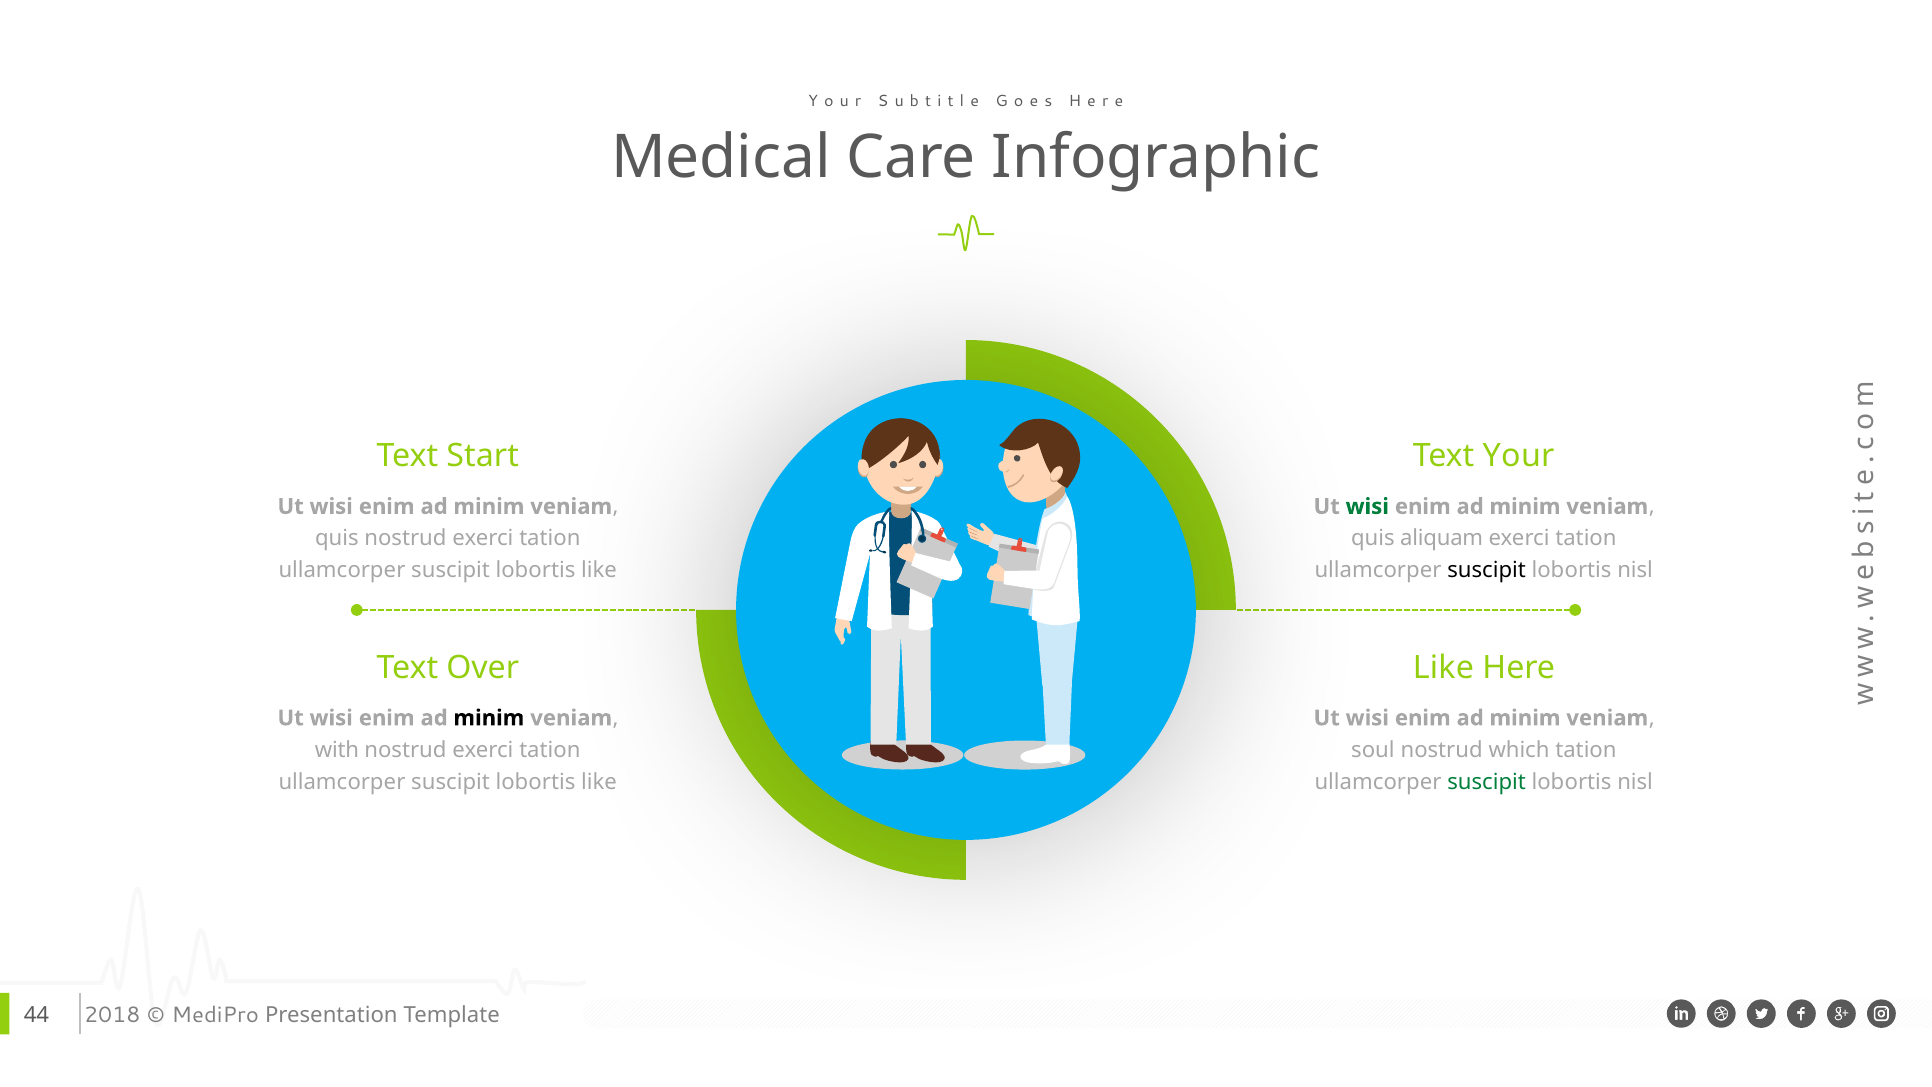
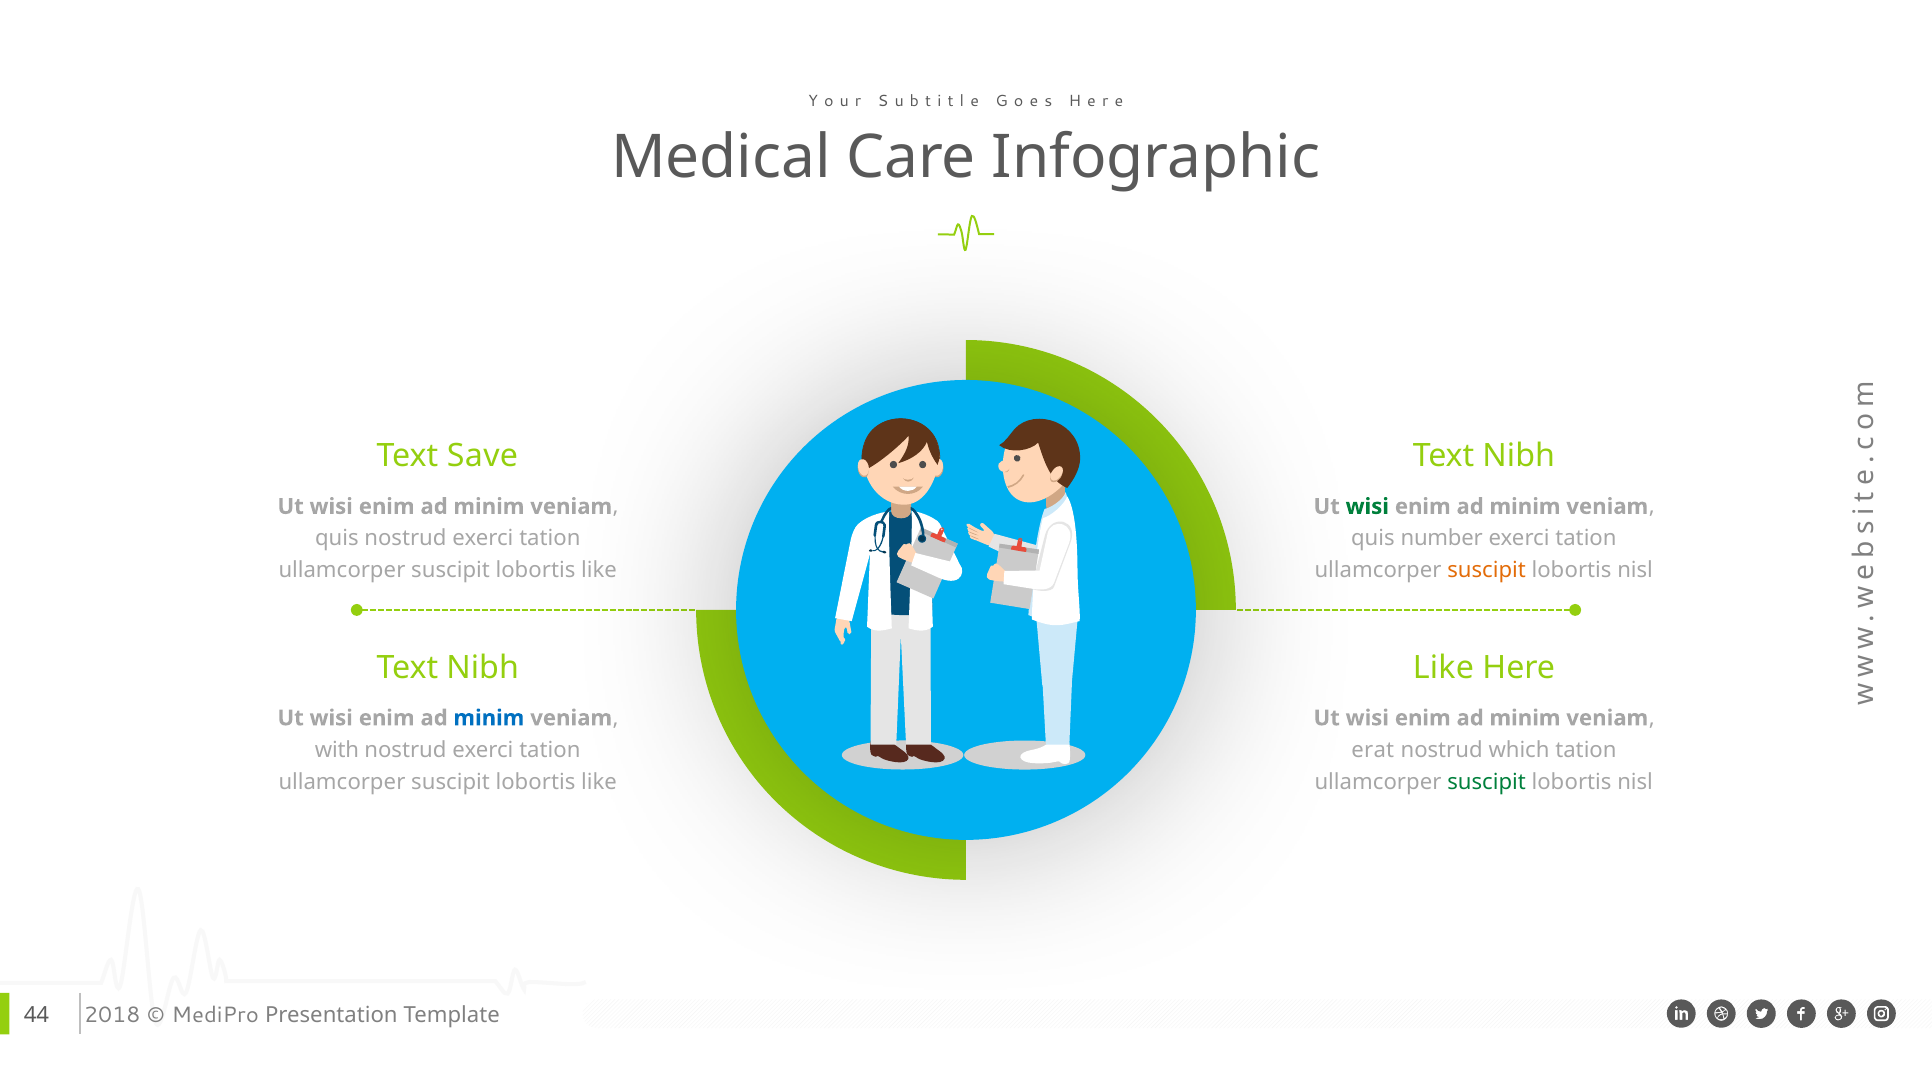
Start: Start -> Save
Your at (1519, 456): Your -> Nibh
aliquam: aliquam -> number
suscipit at (1487, 570) colour: black -> orange
Over at (483, 667): Over -> Nibh
minim at (489, 718) colour: black -> blue
soul: soul -> erat
